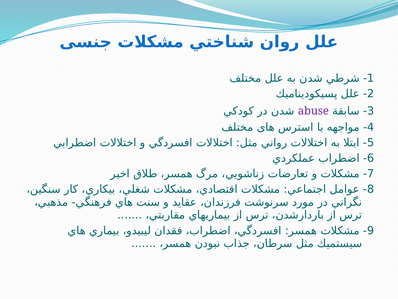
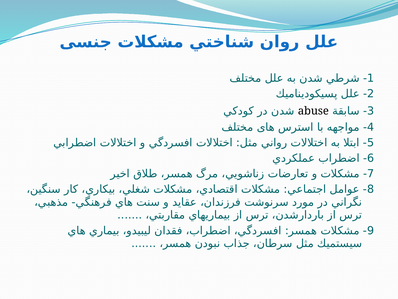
abuse colour: purple -> black
